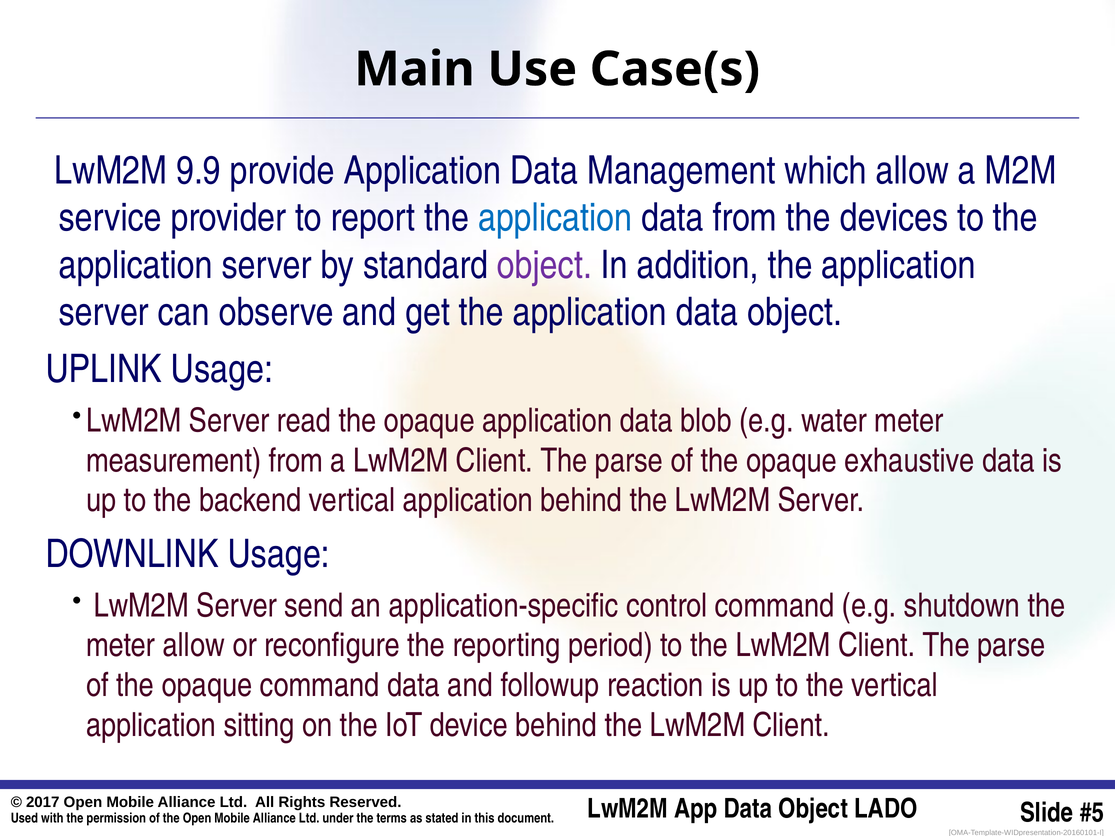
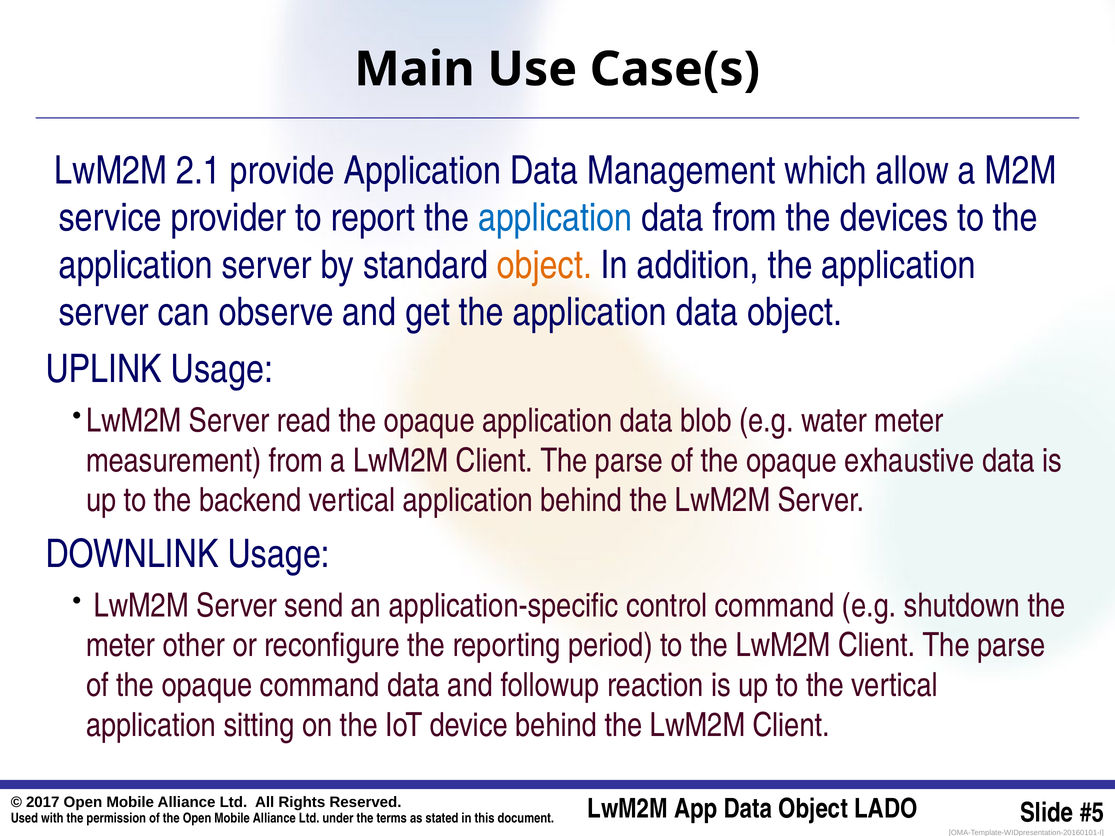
9.9: 9.9 -> 2.1
object at (544, 265) colour: purple -> orange
meter allow: allow -> other
